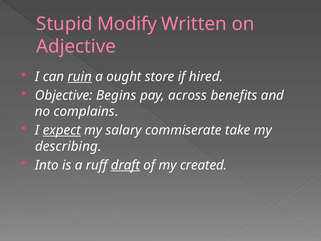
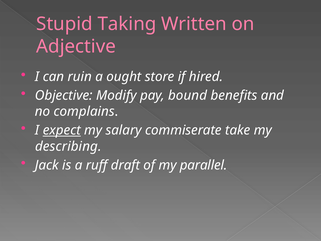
Modify: Modify -> Taking
ruin underline: present -> none
Begins: Begins -> Modify
across: across -> bound
Into: Into -> Jack
draft underline: present -> none
created: created -> parallel
